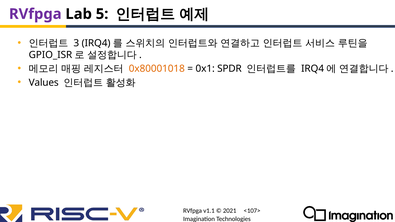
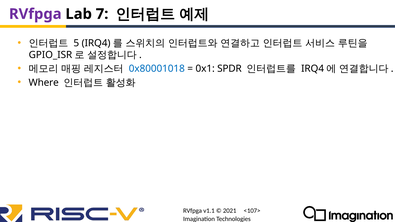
5: 5 -> 7
3: 3 -> 5
0x80001018 colour: orange -> blue
Values: Values -> Where
